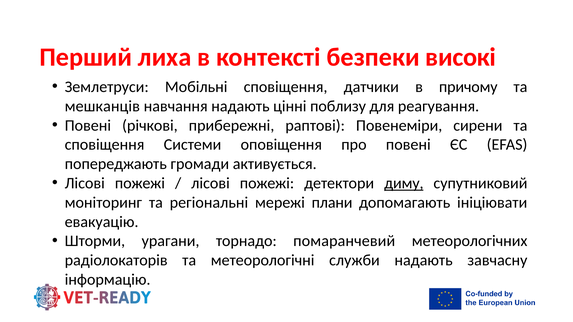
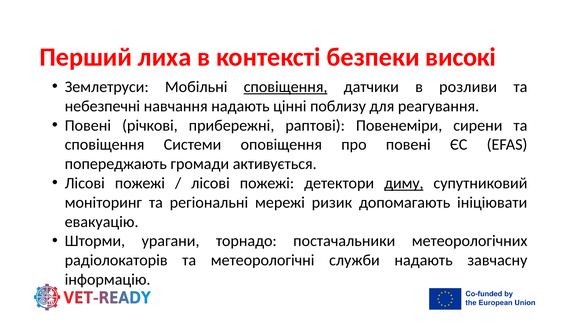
сповіщення at (286, 87) underline: none -> present
причому: причому -> розливи
мешканців: мешканців -> небезпечні
плани: плани -> ризик
помаранчевий: помаранчевий -> постачальники
